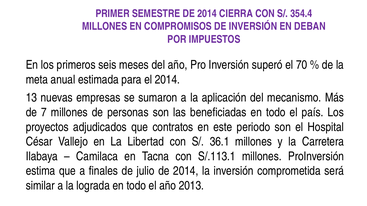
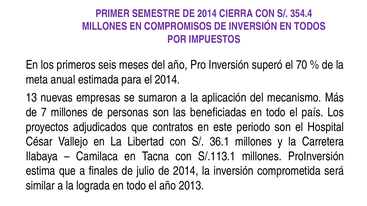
DEBAN: DEBAN -> TODOS
